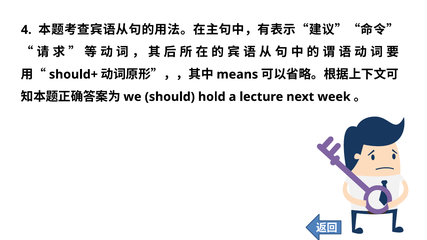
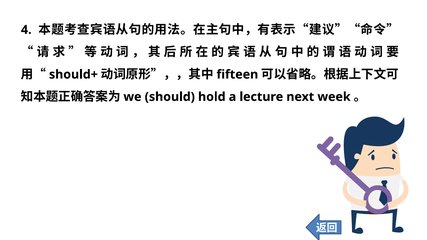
means: means -> fifteen
